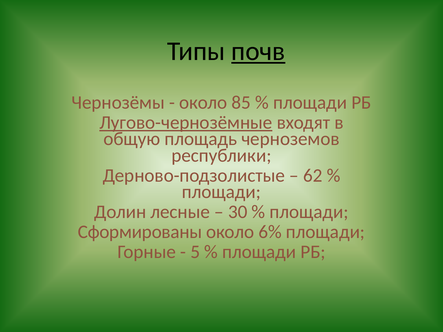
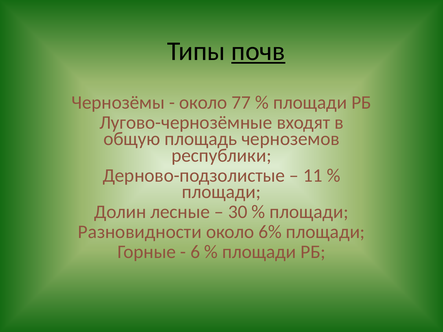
85: 85 -> 77
Лугово-чернозёмные underline: present -> none
62: 62 -> 11
Сформированы: Сформированы -> Разновидности
5: 5 -> 6
